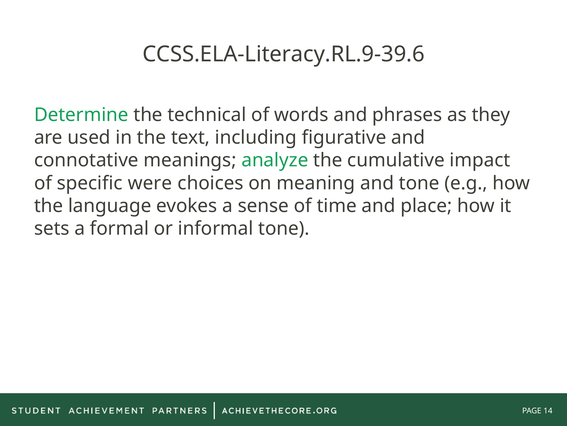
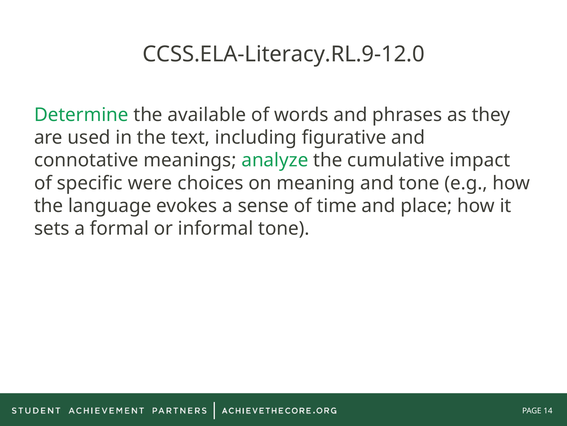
CCSS.ELA-Literacy.RL.9-39.6: CCSS.ELA-Literacy.RL.9-39.6 -> CCSS.ELA-Literacy.RL.9-12.0
technical: technical -> available
